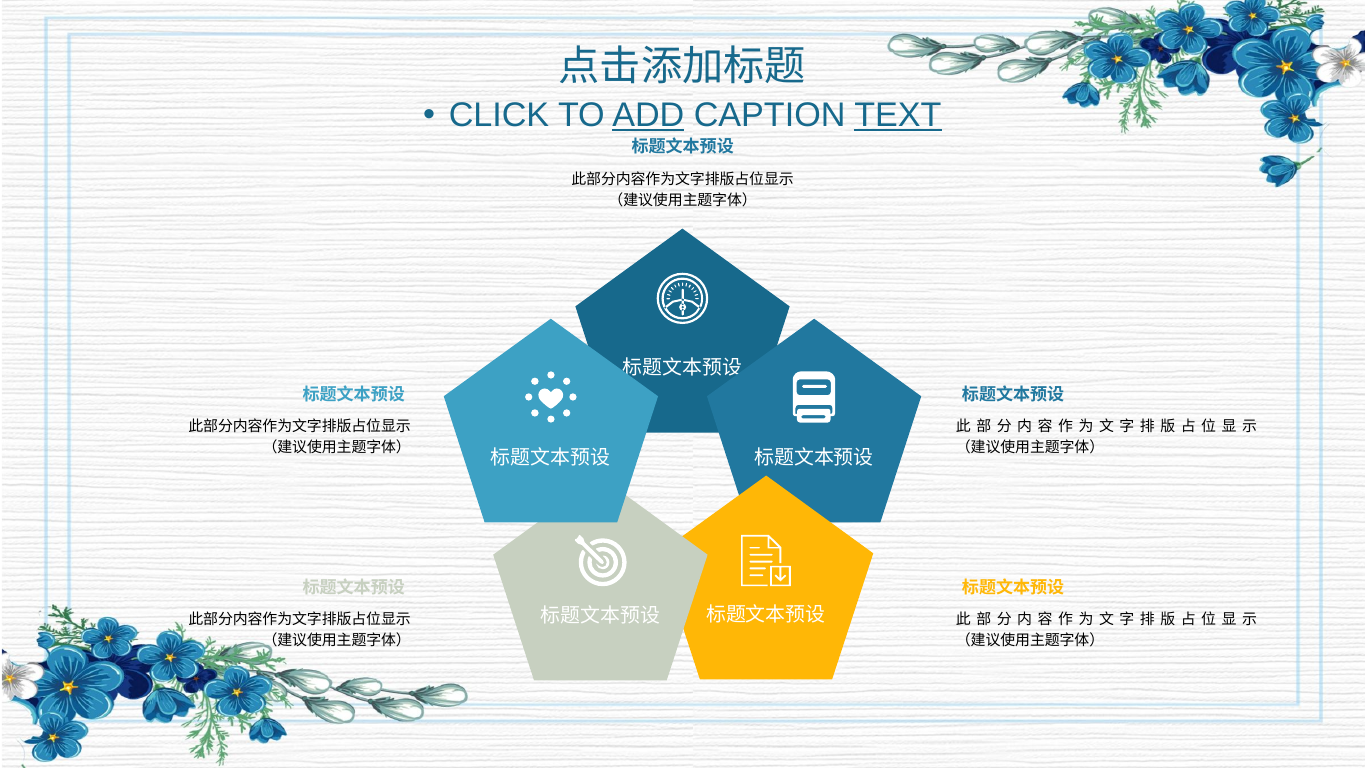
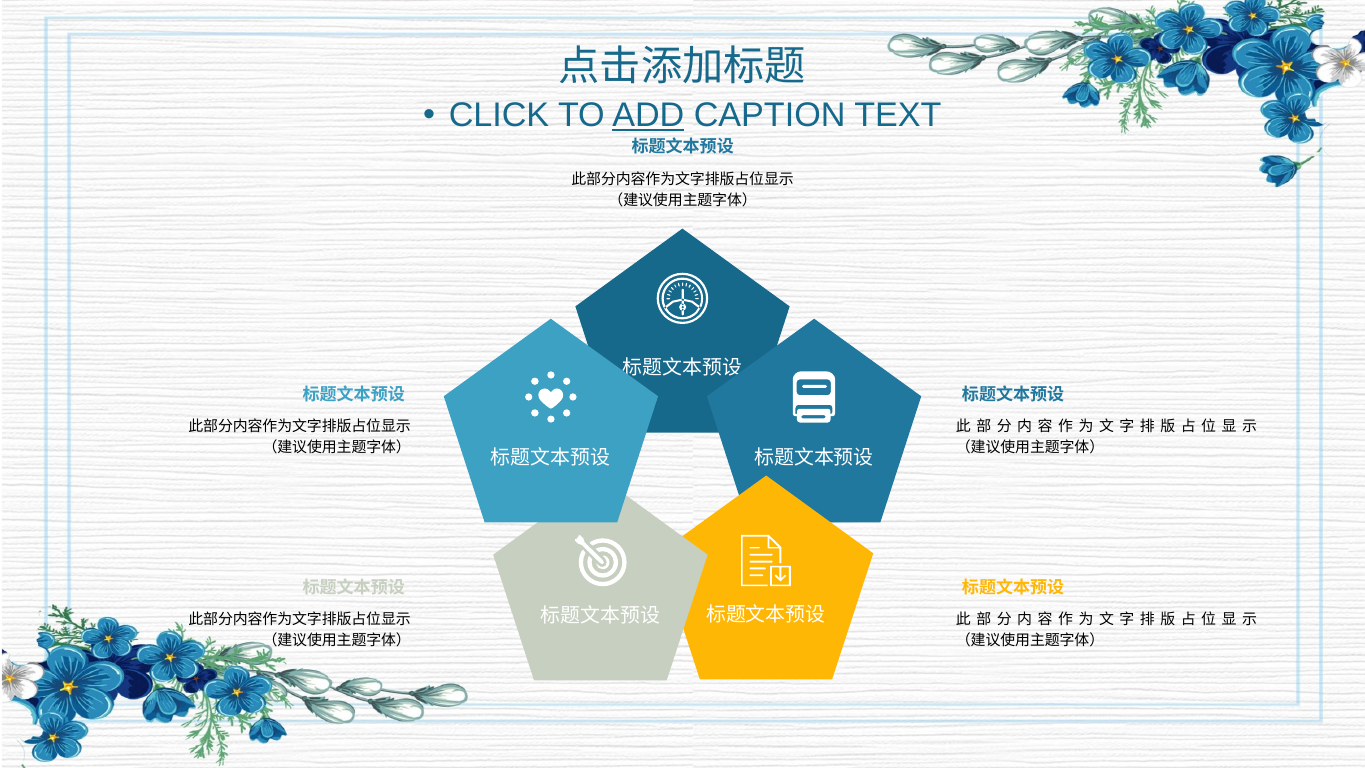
TEXT underline: present -> none
